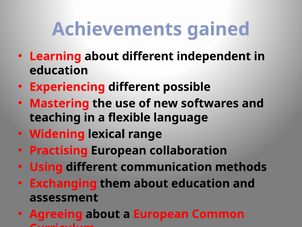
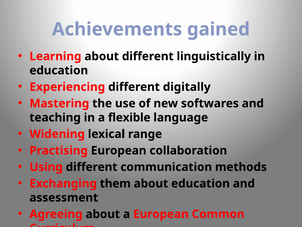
independent: independent -> linguistically
possible: possible -> digitally
